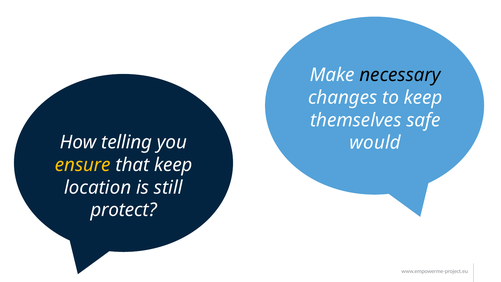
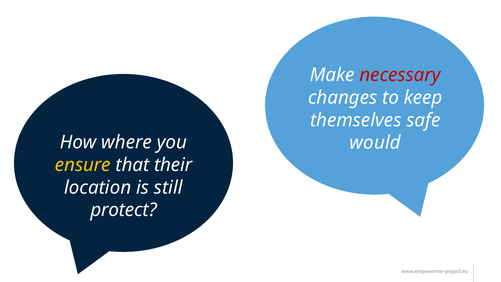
necessary colour: black -> red
telling: telling -> where
that keep: keep -> their
